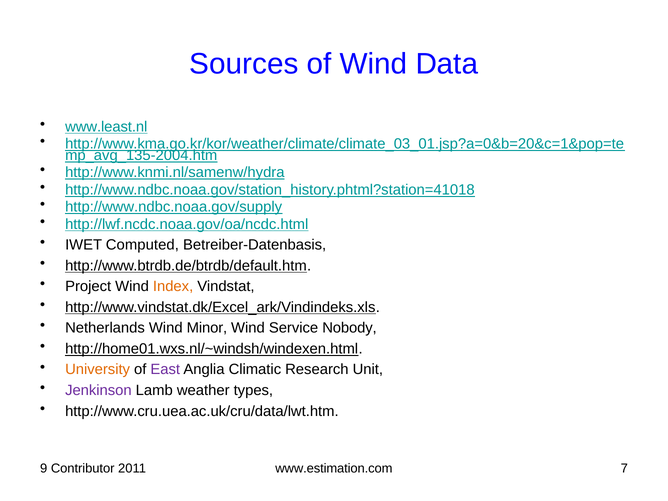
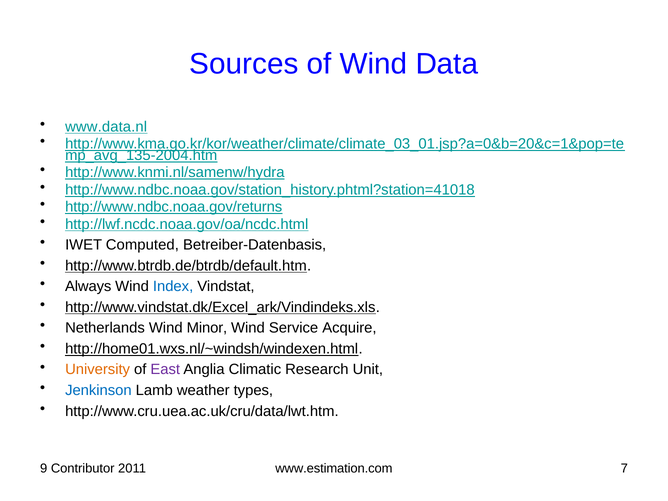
www.least.nl: www.least.nl -> www.data.nl
http://www.ndbc.noaa.gov/supply: http://www.ndbc.noaa.gov/supply -> http://www.ndbc.noaa.gov/returns
Project: Project -> Always
Index colour: orange -> blue
Nobody: Nobody -> Acquire
Jenkinson colour: purple -> blue
